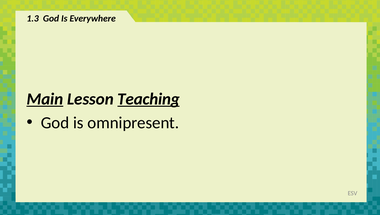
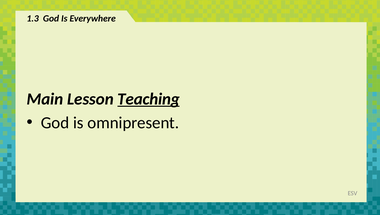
Main underline: present -> none
